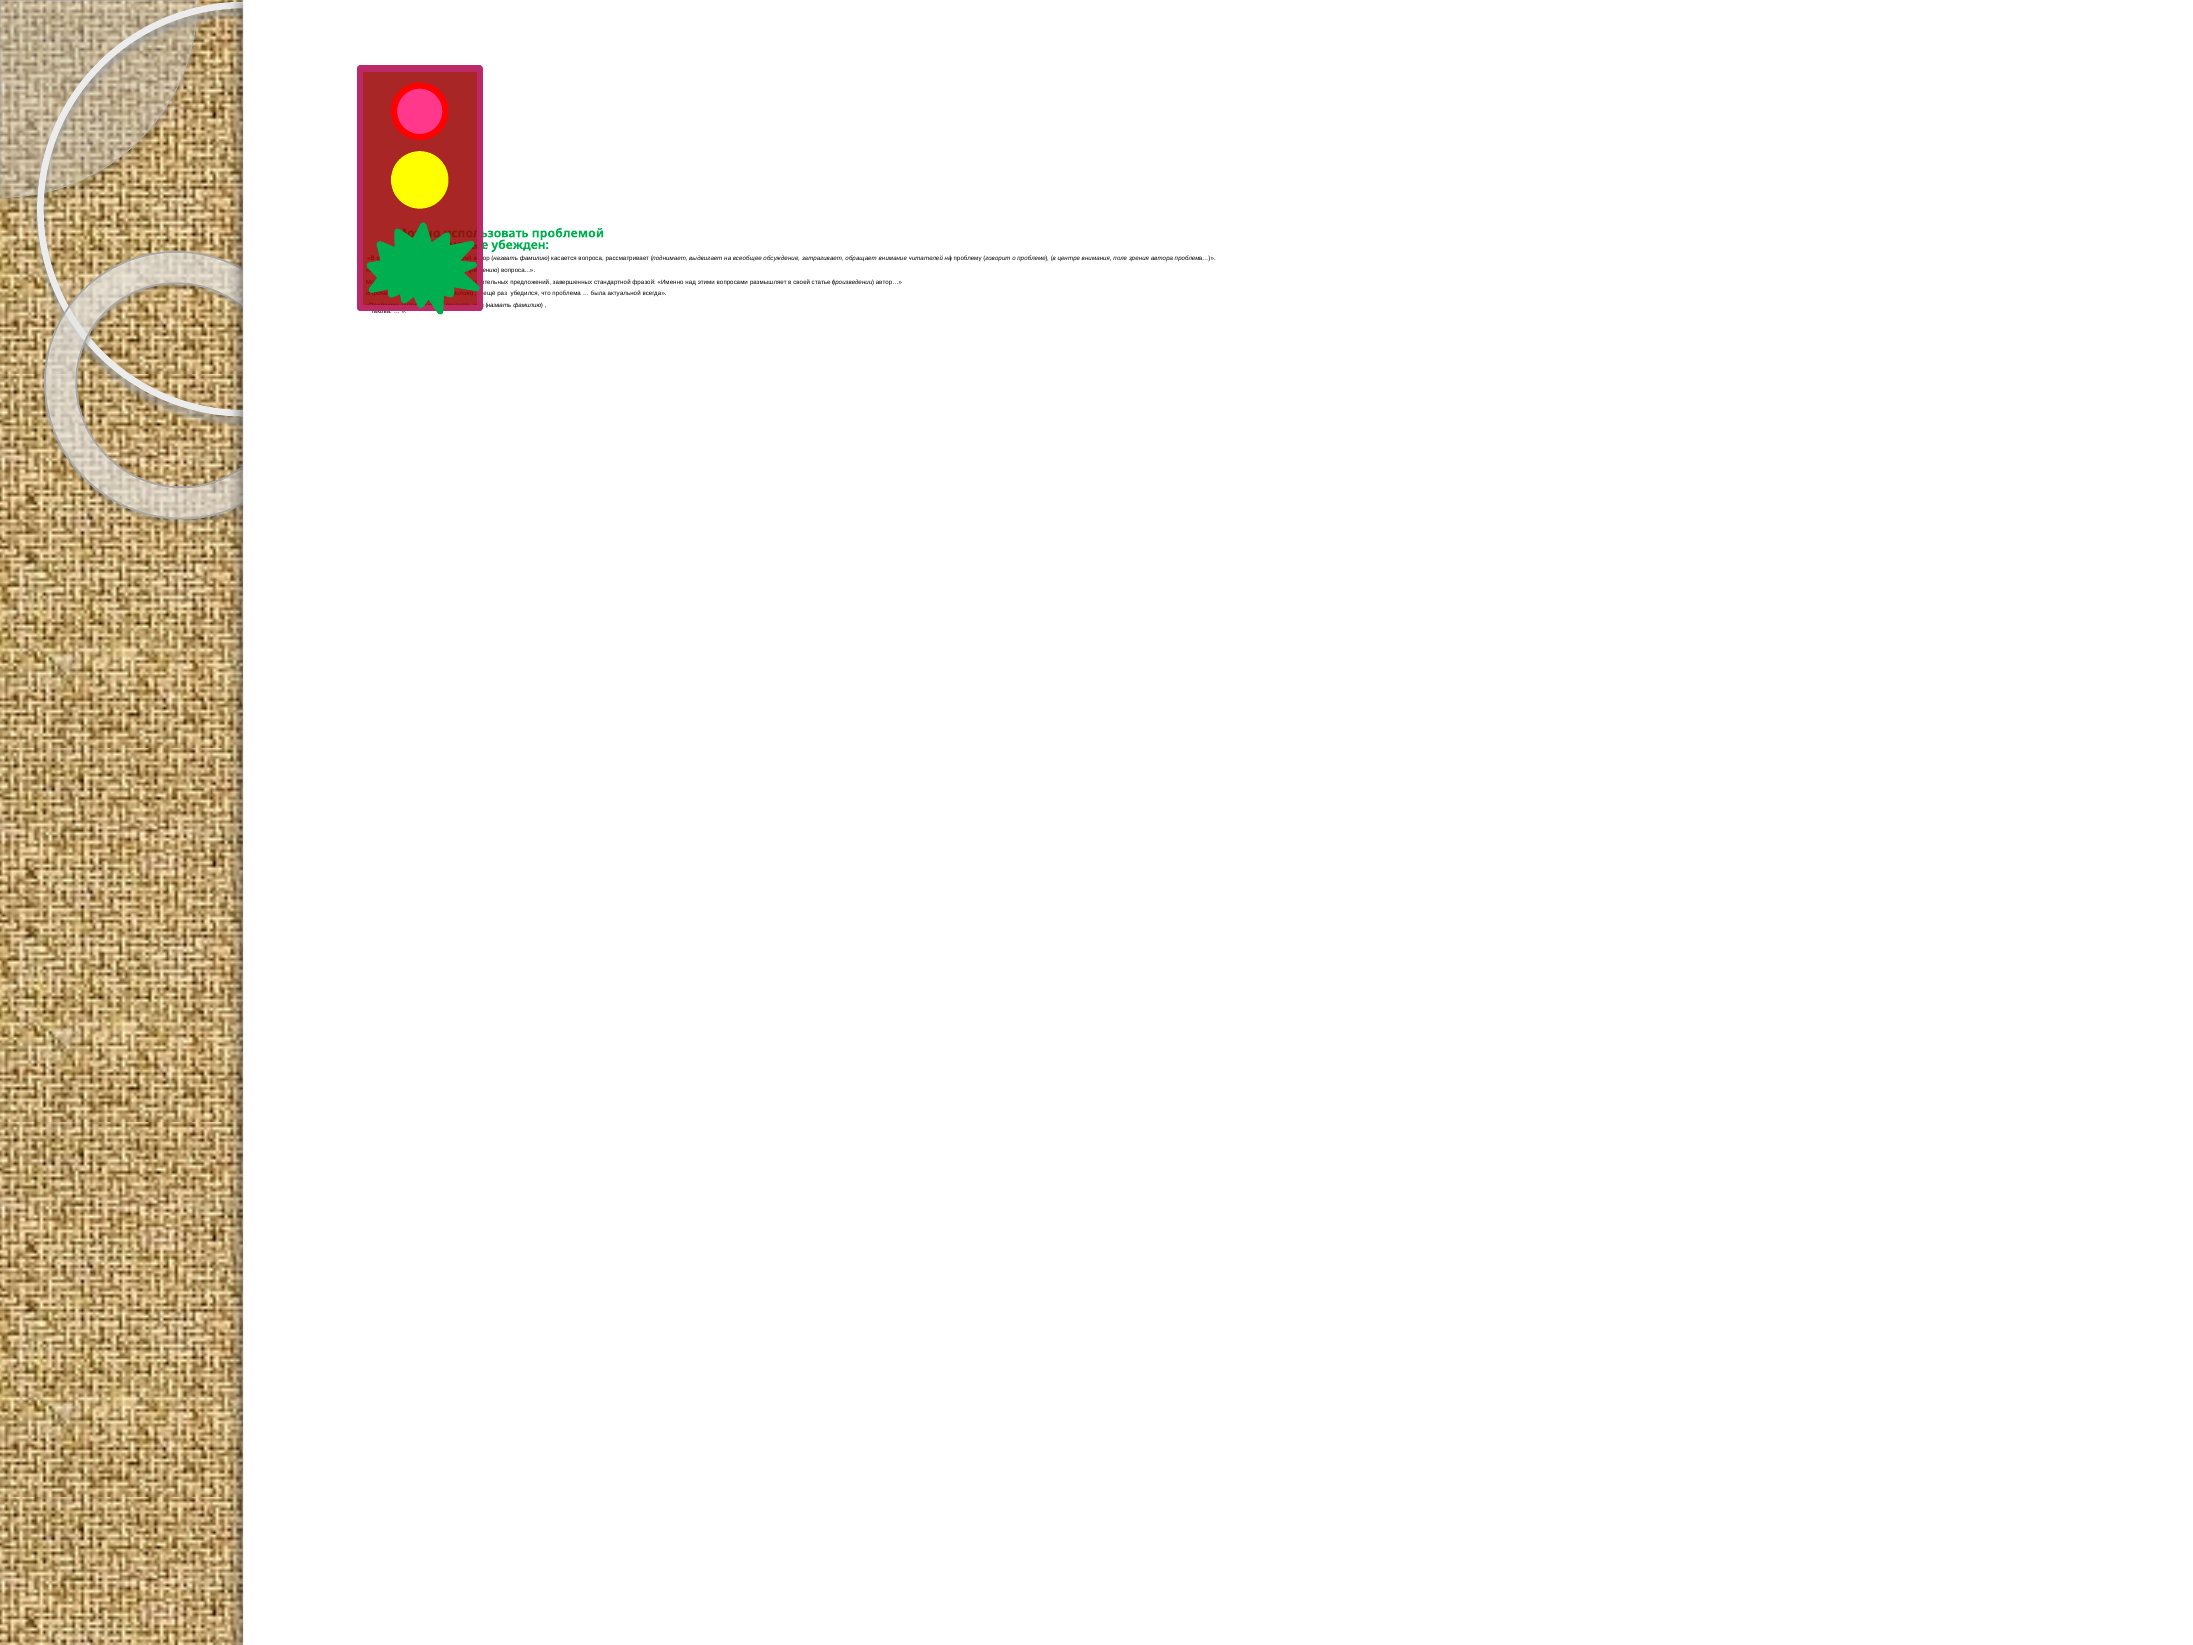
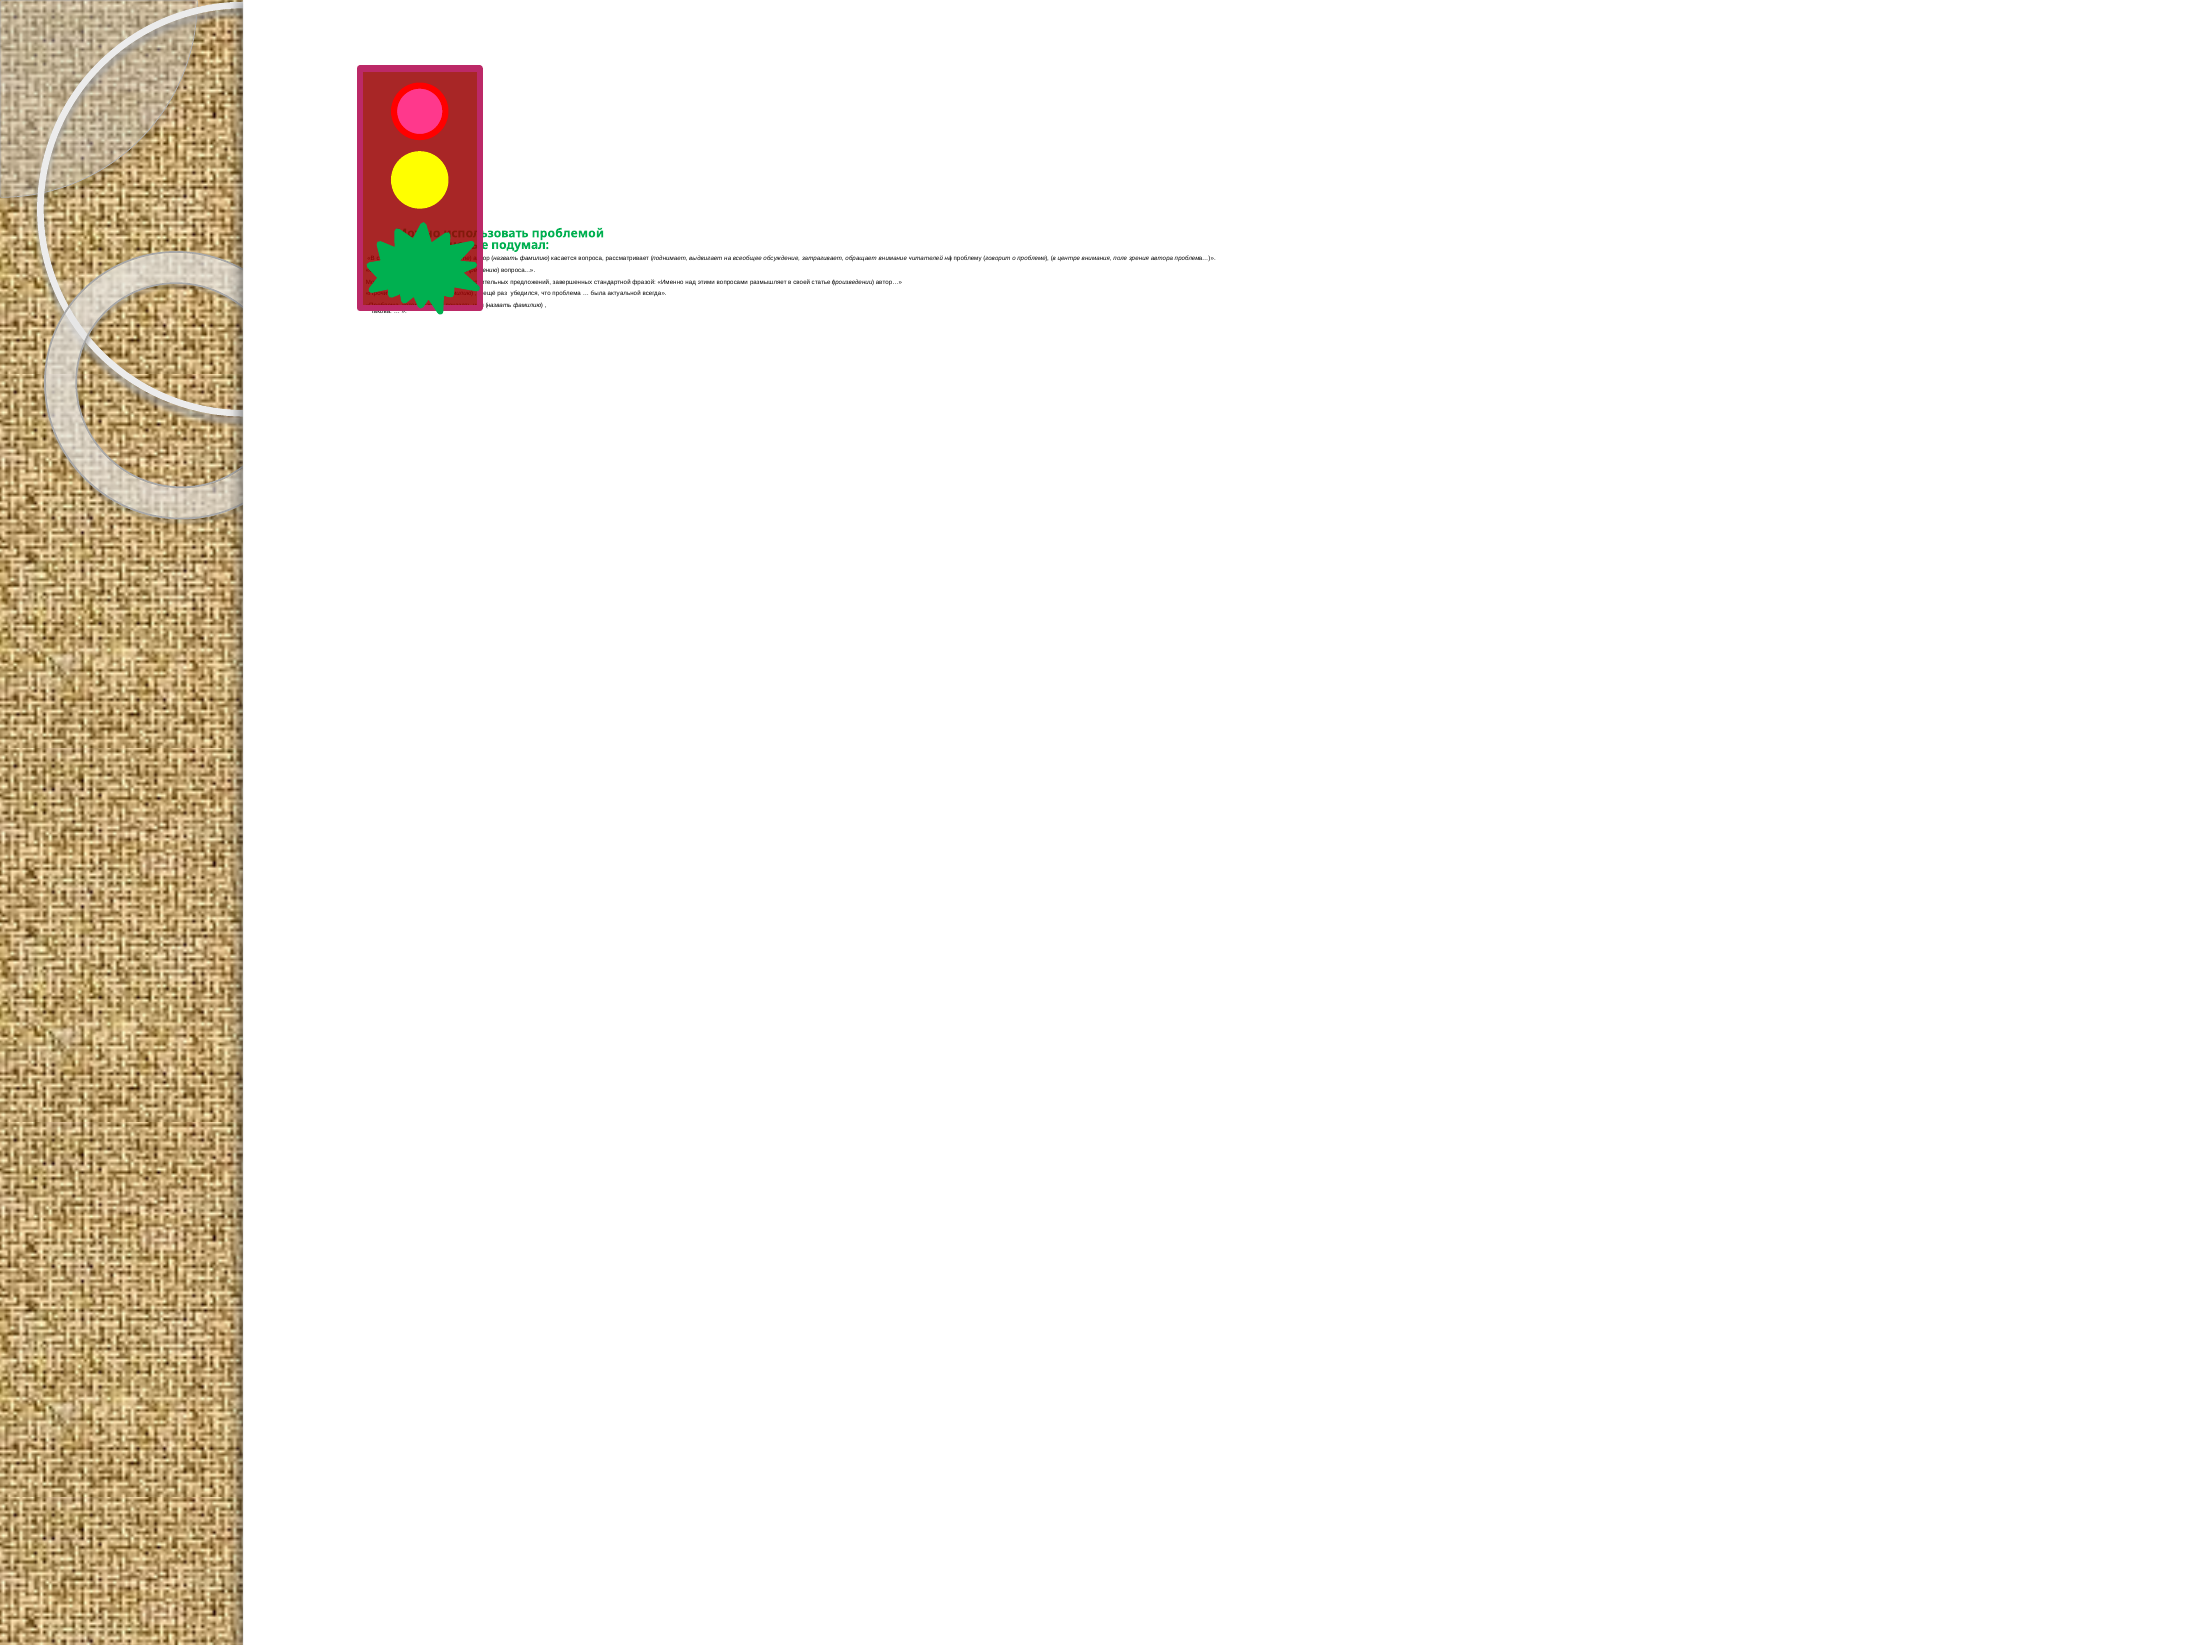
убежден: убежден -> подумал
